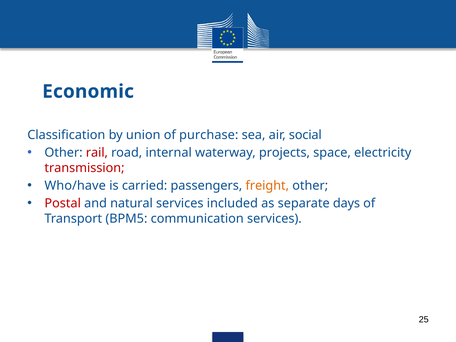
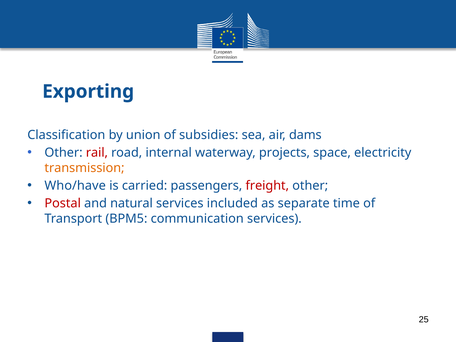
Economic: Economic -> Exporting
purchase: purchase -> subsidies
social: social -> dams
transmission colour: red -> orange
freight colour: orange -> red
days: days -> time
